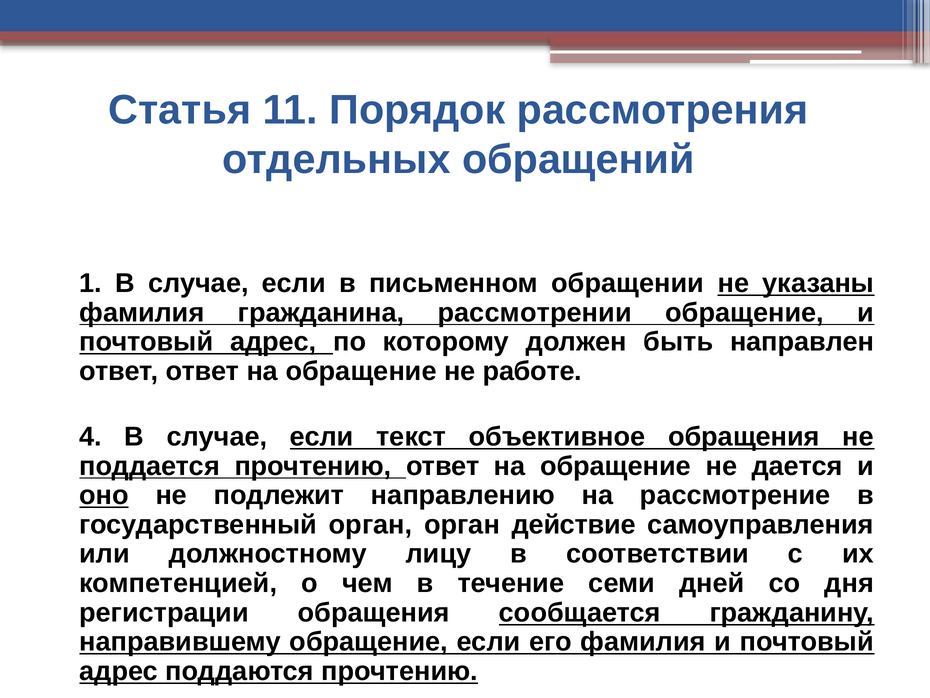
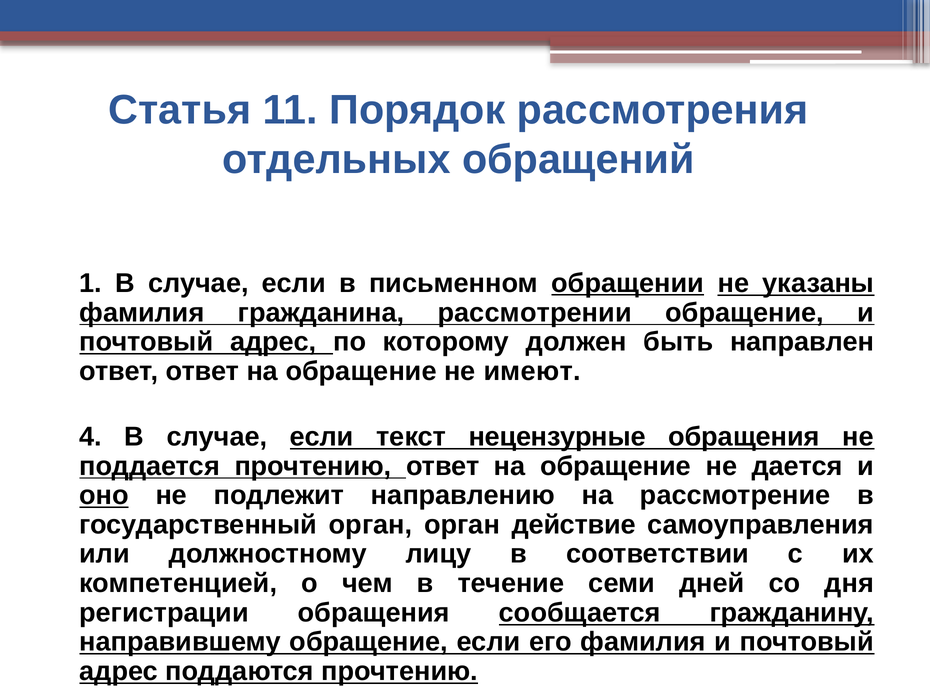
обращении underline: none -> present
работе: работе -> имеют
объективное: объективное -> нецензурные
